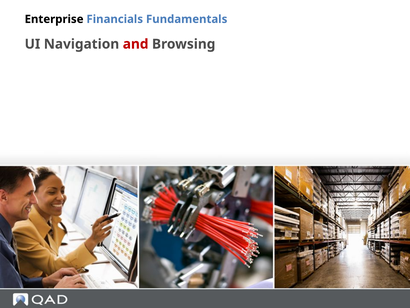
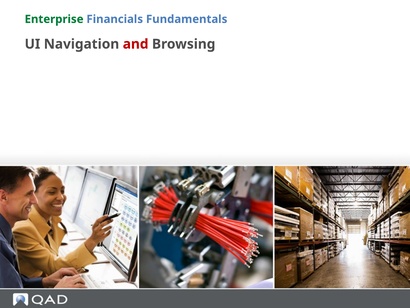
Enterprise colour: black -> green
